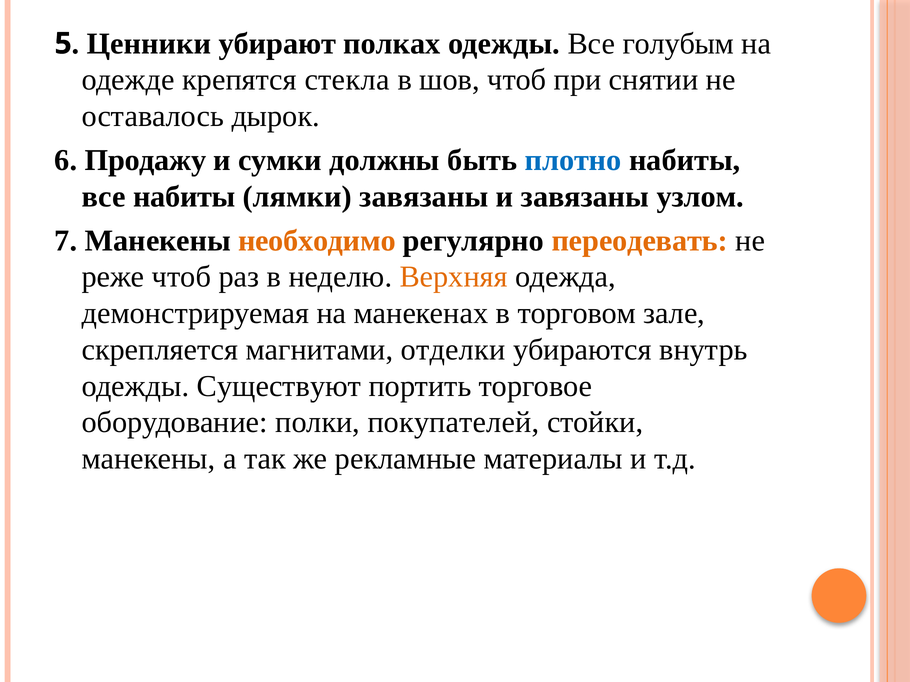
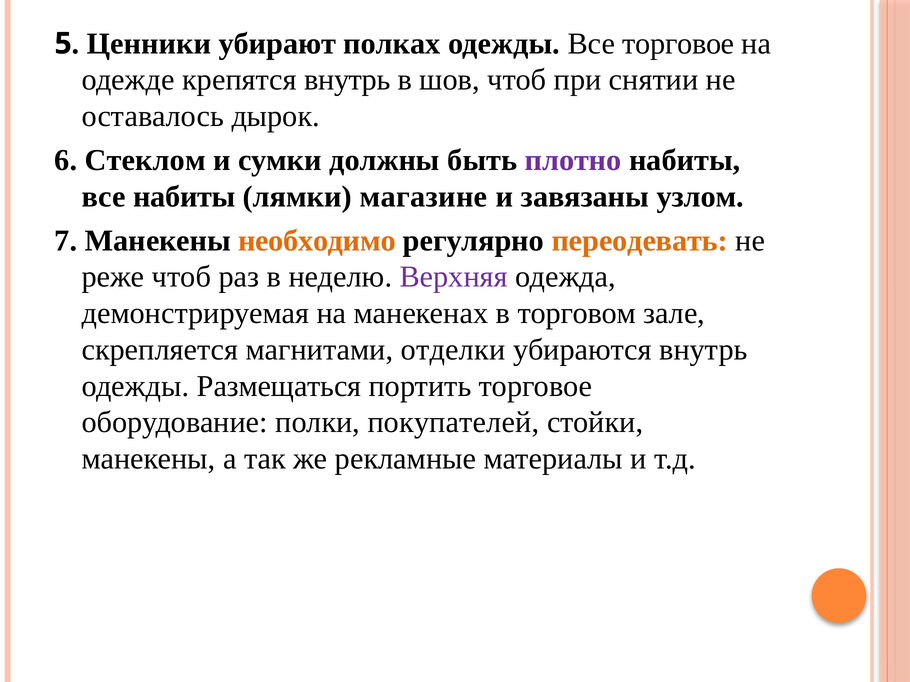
Все голубым: голубым -> торговое
крепятся стекла: стекла -> внутрь
Продажу: Продажу -> Стеклом
плотно colour: blue -> purple
лямки завязаны: завязаны -> магазине
Верхняя colour: orange -> purple
Существуют: Существуют -> Размещаться
